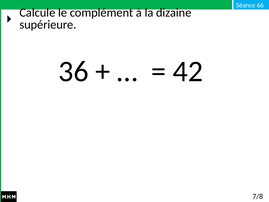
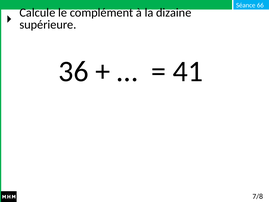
42: 42 -> 41
